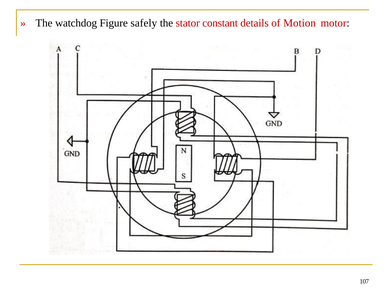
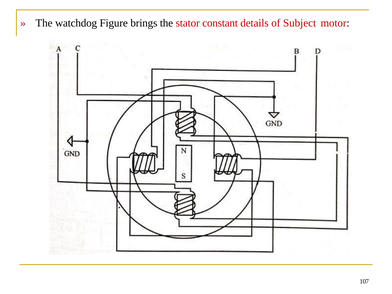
safely: safely -> brings
Motion: Motion -> Subject
